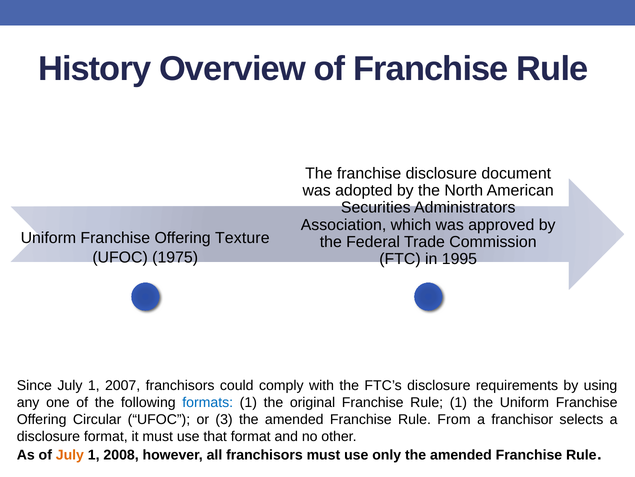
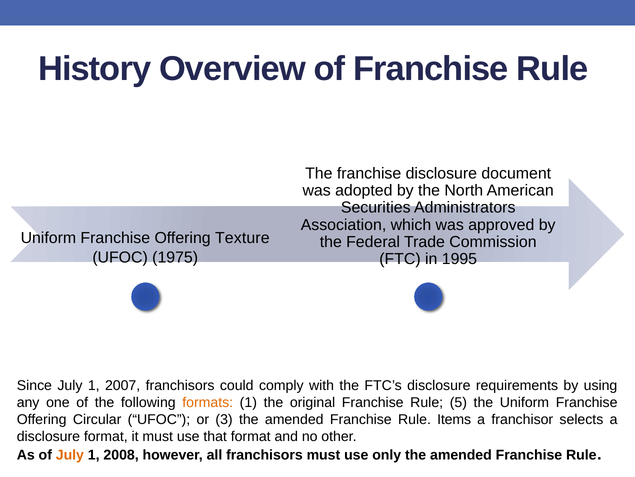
formats colour: blue -> orange
Rule 1: 1 -> 5
From: From -> Items
